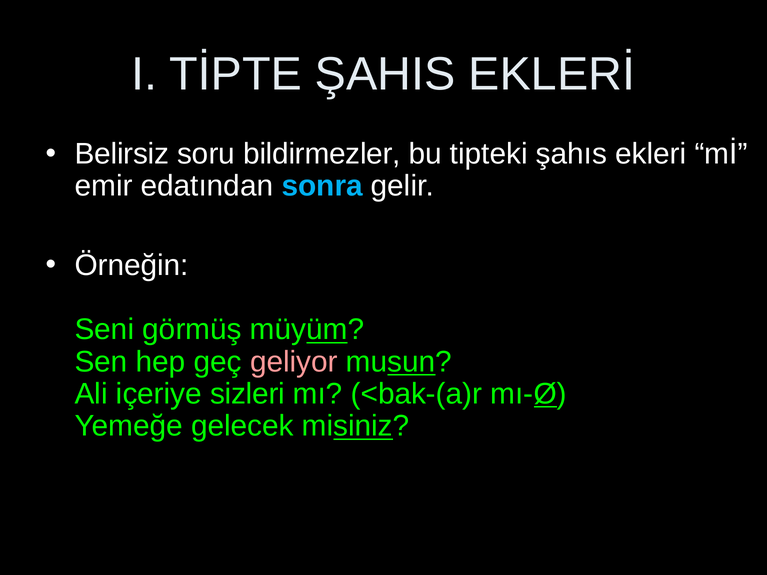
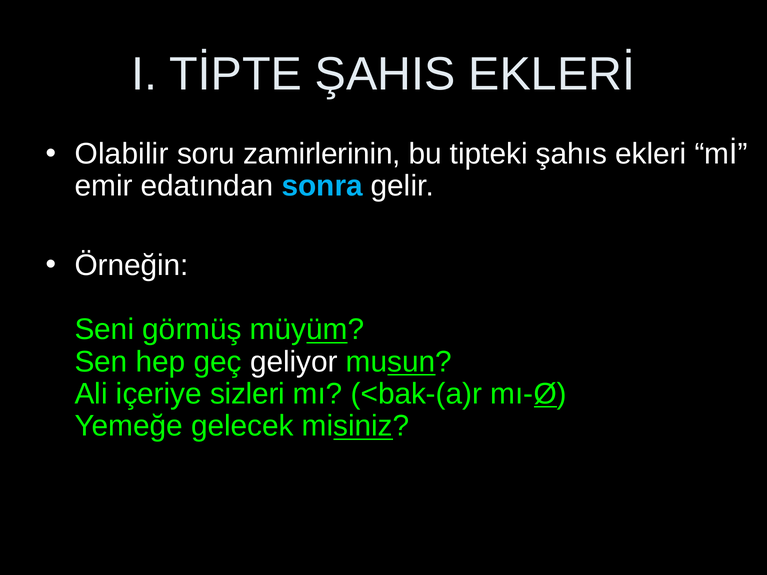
Belirsiz: Belirsiz -> Olabilir
bildirmezler: bildirmezler -> zamirlerinin
geliyor colour: pink -> white
